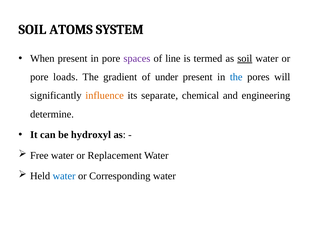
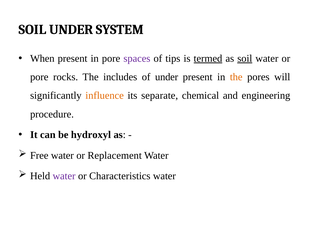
SOIL ATOMS: ATOMS -> UNDER
line: line -> tips
termed underline: none -> present
loads: loads -> rocks
gradient: gradient -> includes
the at (236, 77) colour: blue -> orange
determine: determine -> procedure
water at (64, 176) colour: blue -> purple
Corresponding: Corresponding -> Characteristics
